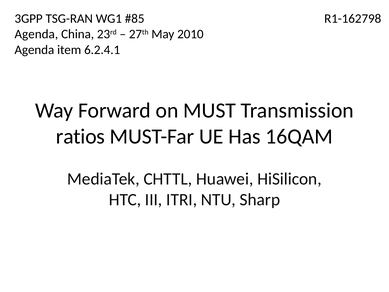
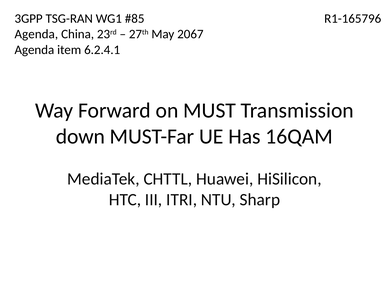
R1-162798: R1-162798 -> R1-165796
2010: 2010 -> 2067
ratios: ratios -> down
